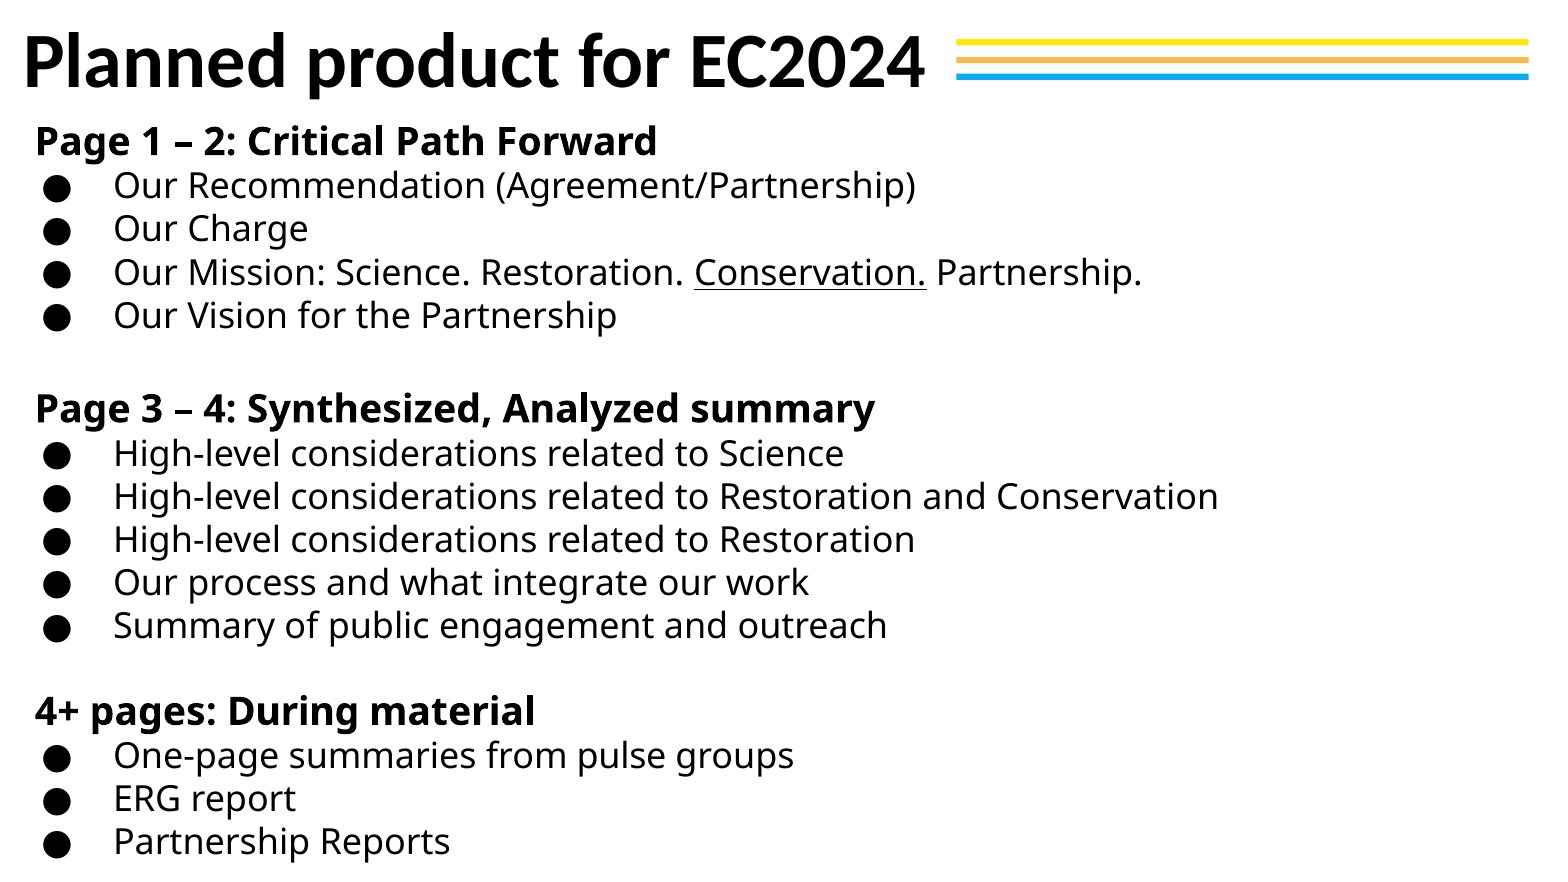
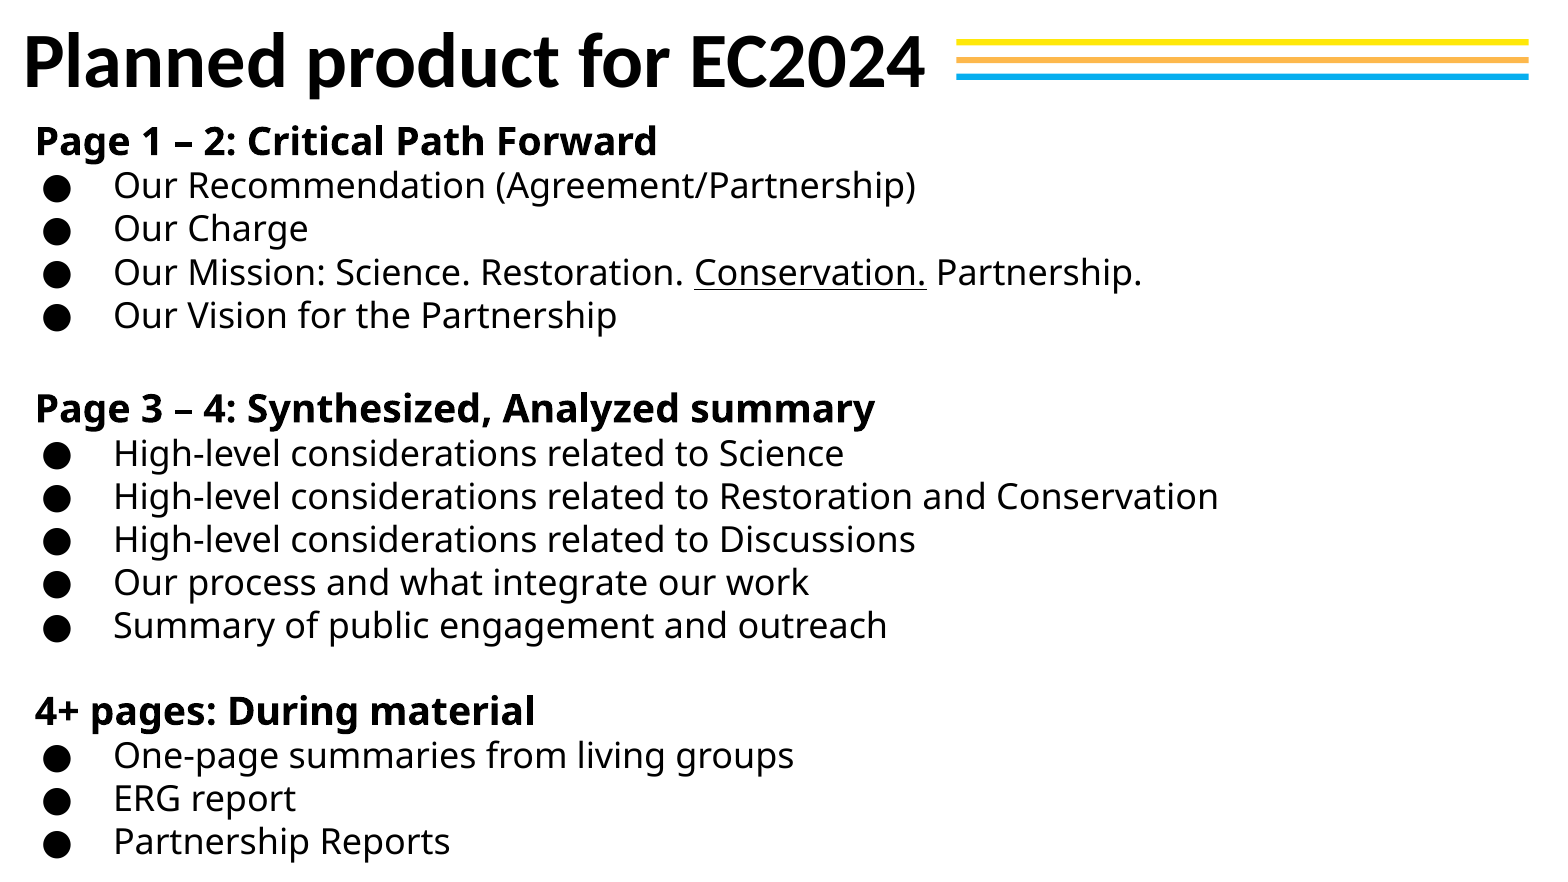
Restoration at (817, 540): Restoration -> Discussions
pulse: pulse -> living
